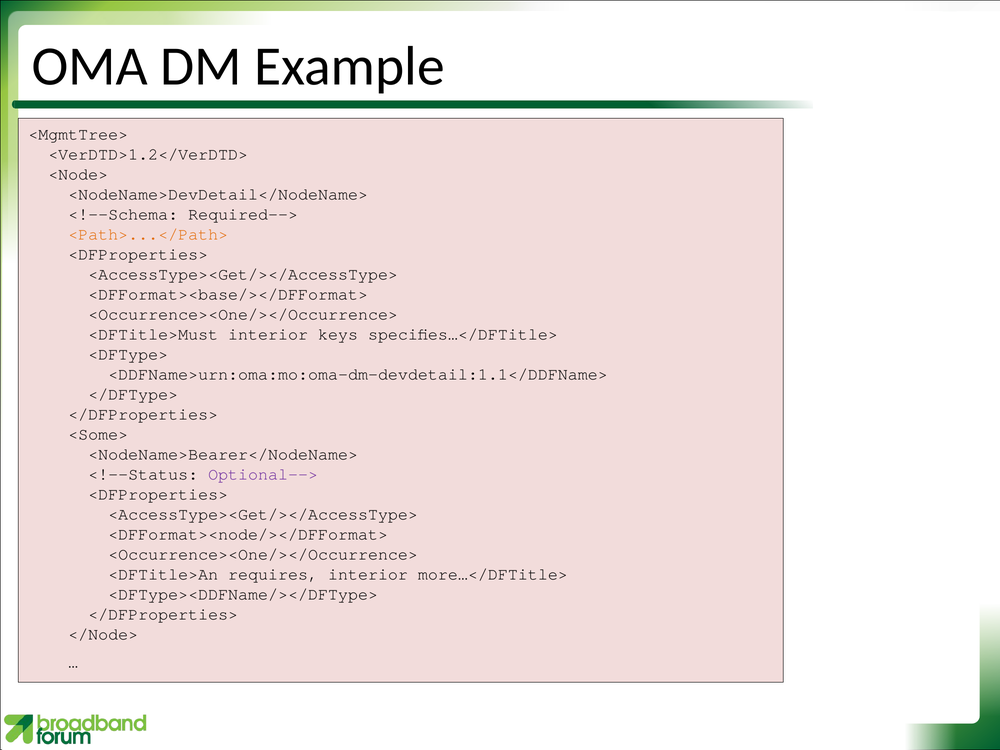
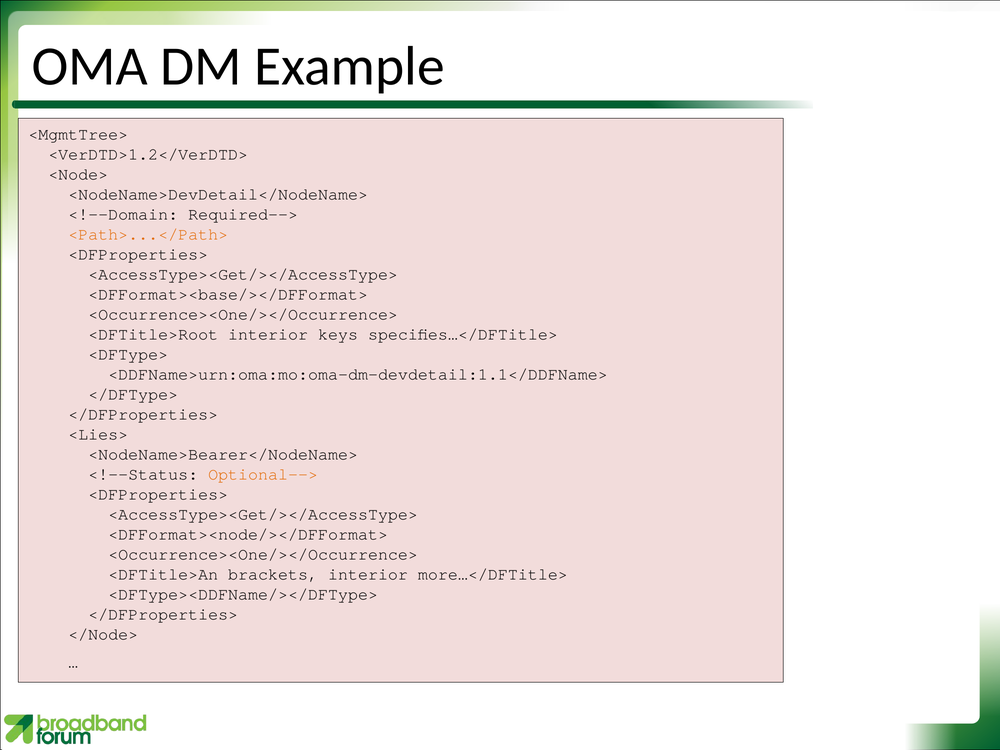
<!--Schema: <!--Schema -> <!--Domain
<DFTitle>Must: <DFTitle>Must -> <DFTitle>Root
<Some>: <Some> -> <Lies>
Optional--> colour: purple -> orange
requires: requires -> brackets
